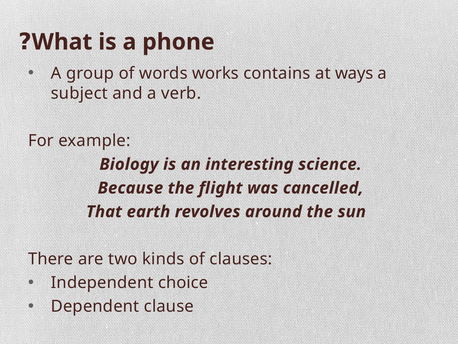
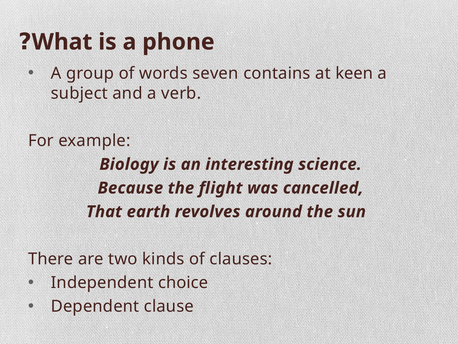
works: works -> seven
ways: ways -> keen
